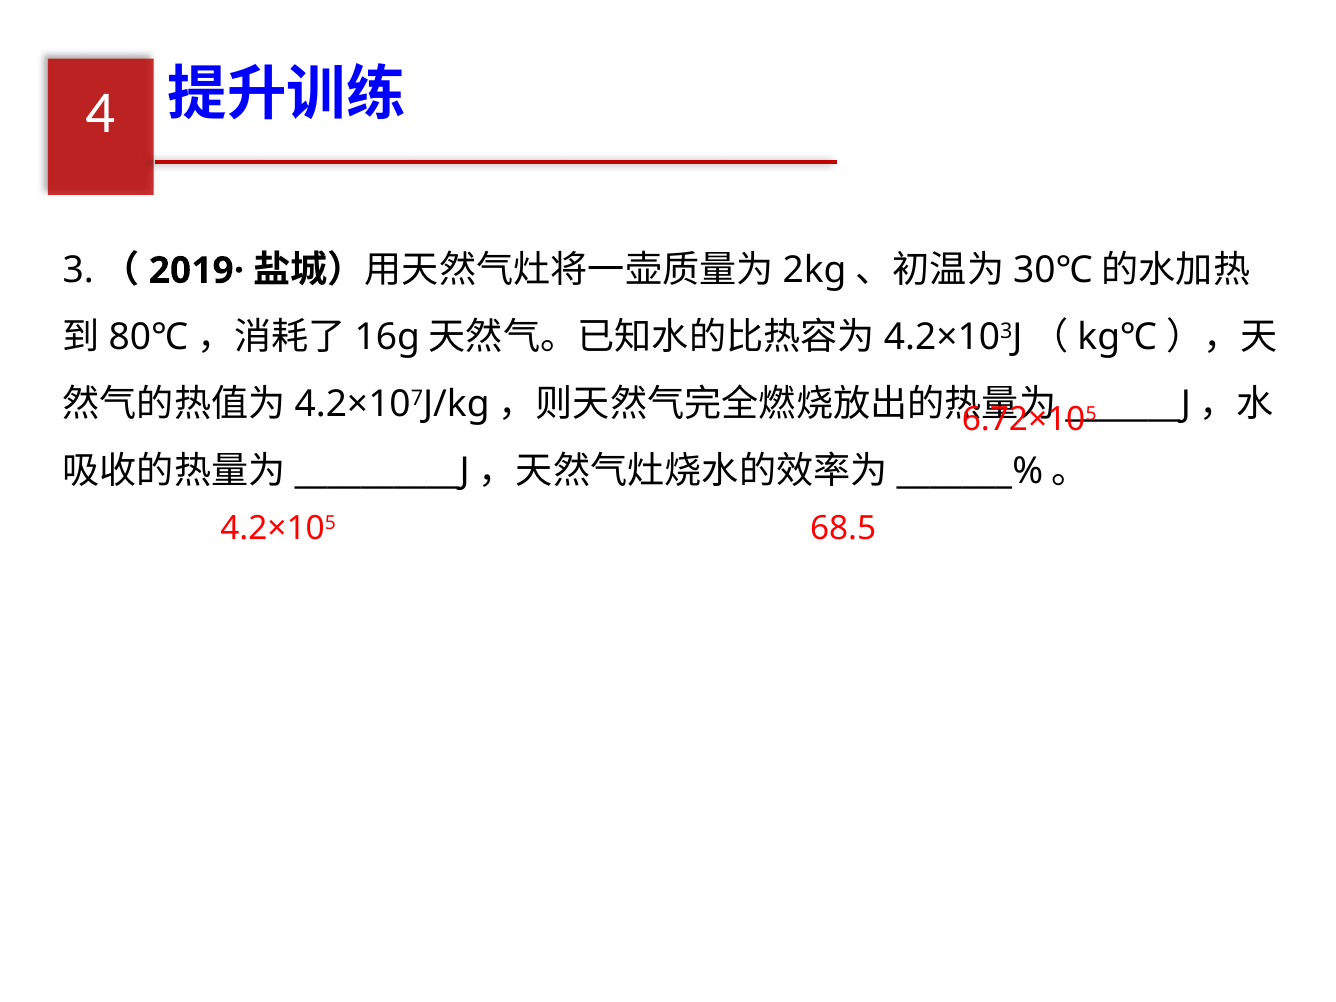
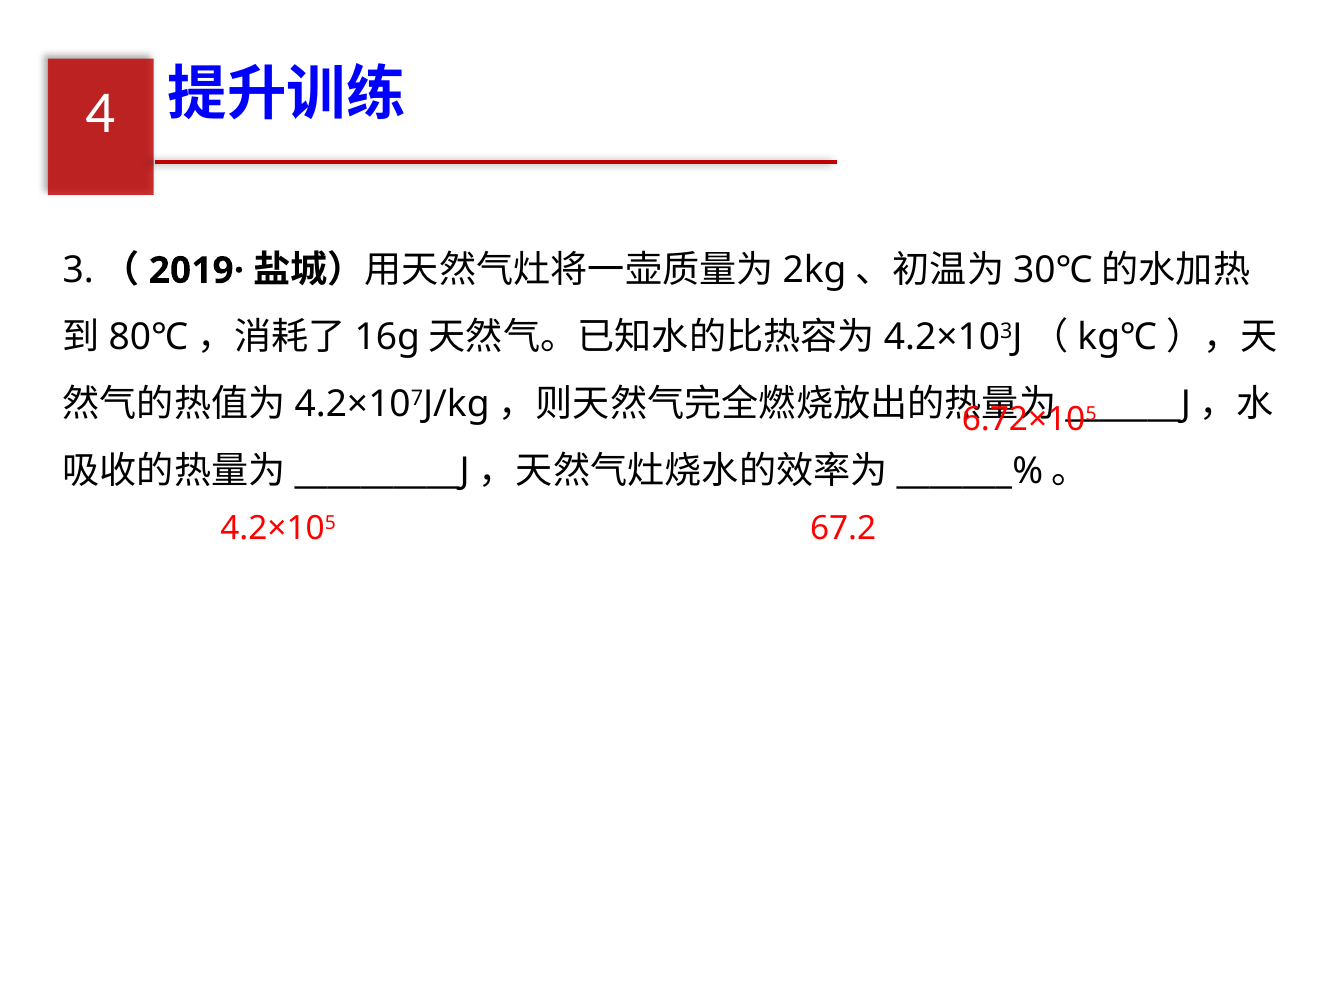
68.5: 68.5 -> 67.2
